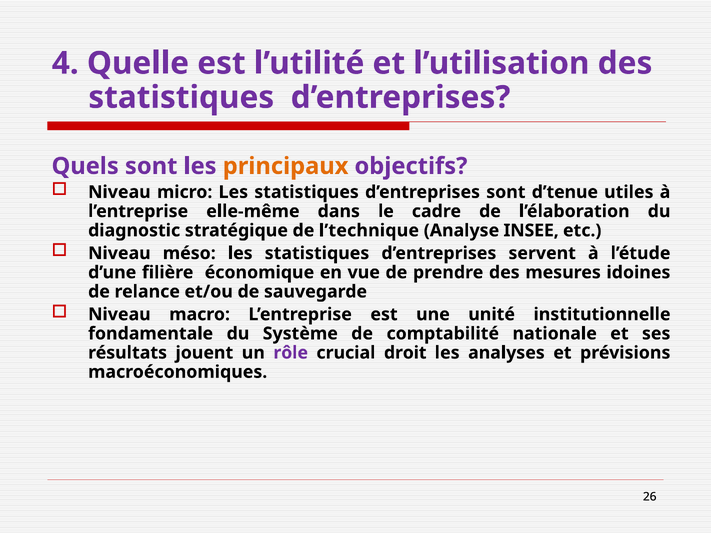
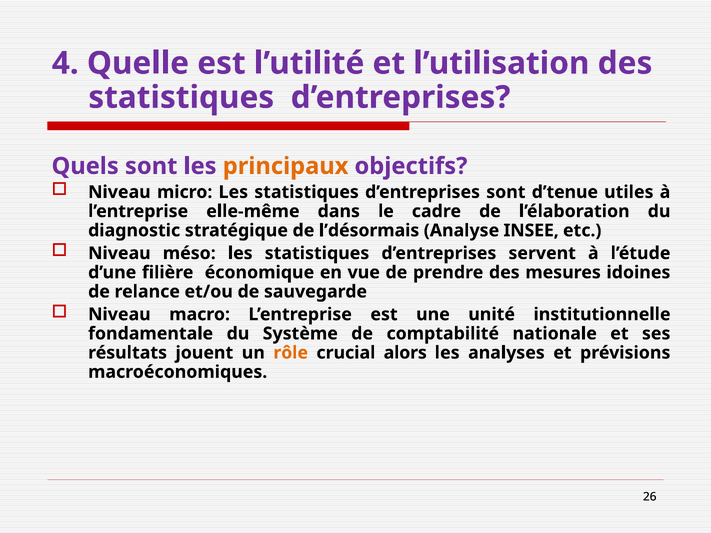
l’technique: l’technique -> l’désormais
rôle colour: purple -> orange
droit: droit -> alors
